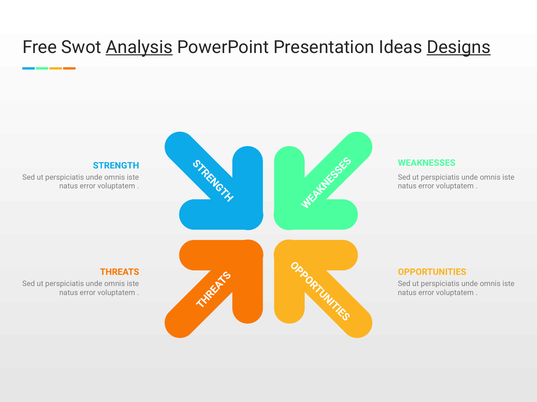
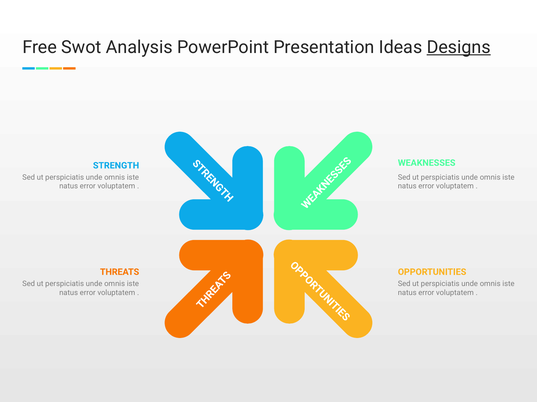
Analysis underline: present -> none
